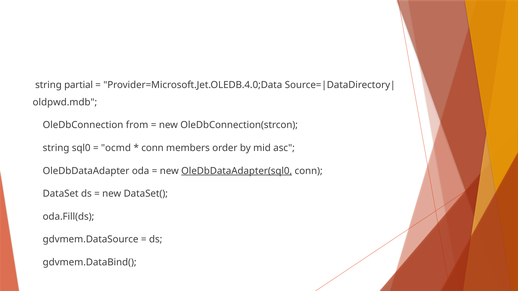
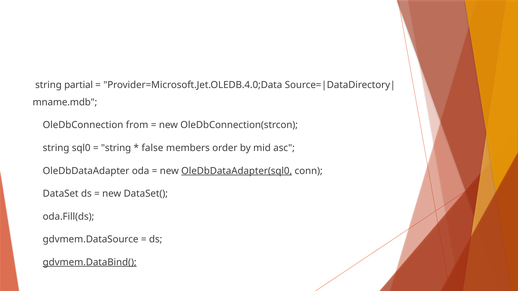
oldpwd.mdb: oldpwd.mdb -> mname.mdb
ocmd at (116, 148): ocmd -> string
conn at (153, 148): conn -> false
gdvmem.DataBind( underline: none -> present
